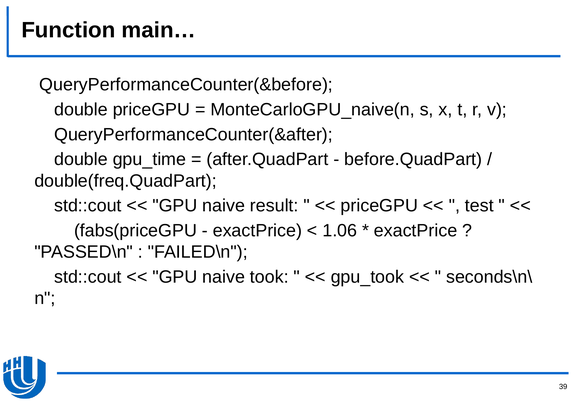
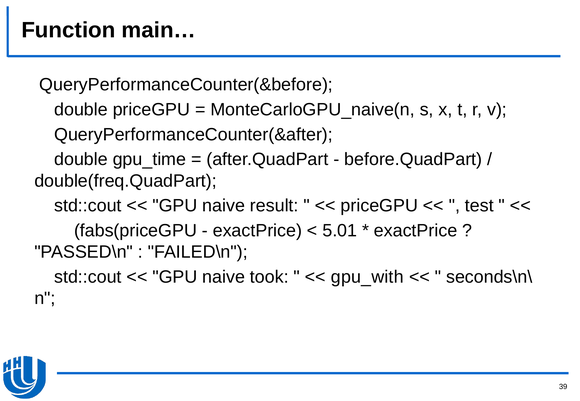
1.06: 1.06 -> 5.01
gpu_took: gpu_took -> gpu_with
